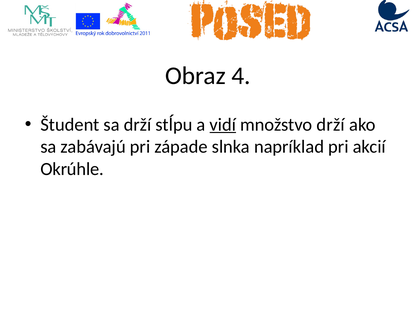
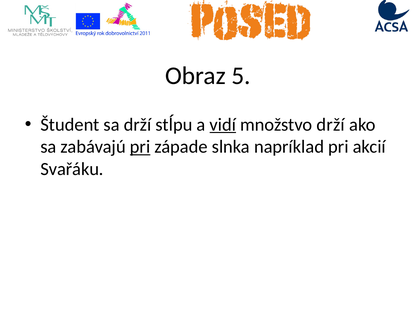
4: 4 -> 5
pri at (140, 146) underline: none -> present
Okrúhle: Okrúhle -> Svařáku
